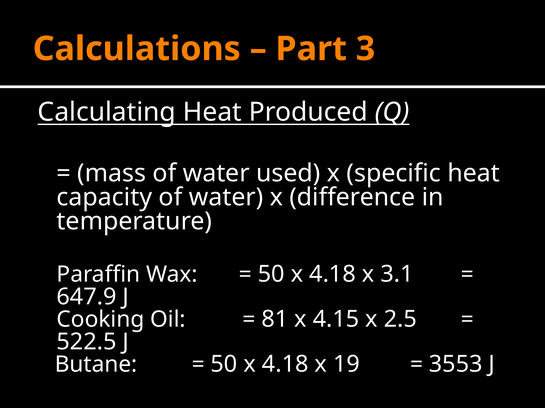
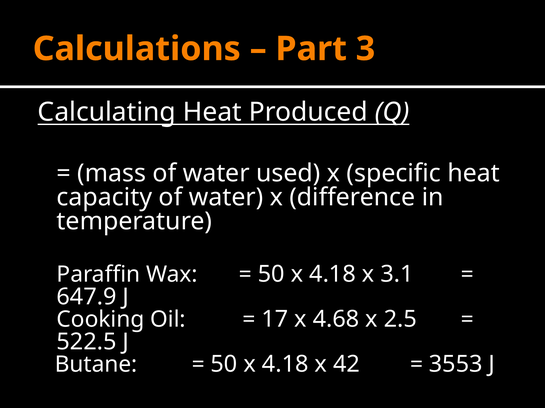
81: 81 -> 17
4.15: 4.15 -> 4.68
19: 19 -> 42
